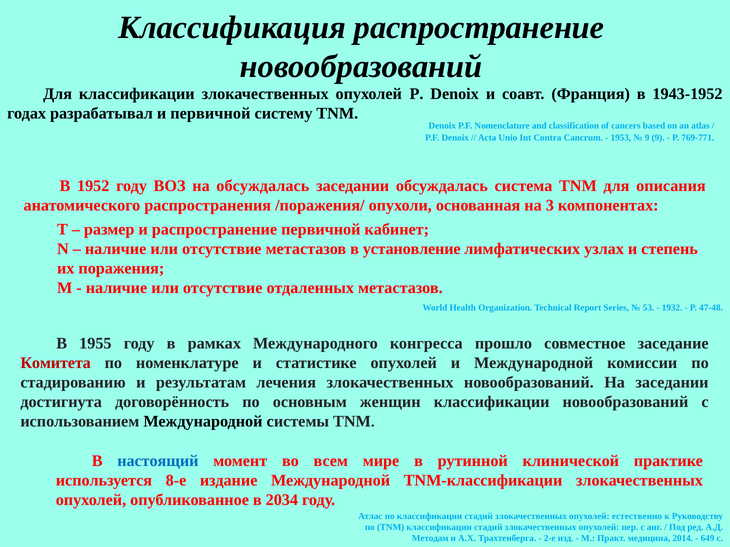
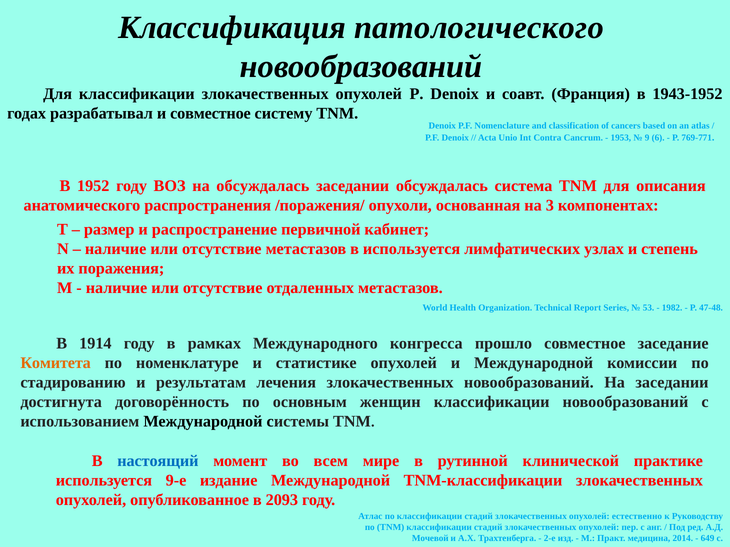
Классификация распространение: распространение -> патологического
и первичной: первичной -> совместное
9 9: 9 -> 6
в установление: установление -> используется
1932: 1932 -> 1982
1955: 1955 -> 1914
Комитета colour: red -> orange
8-е: 8-е -> 9-е
2034: 2034 -> 2093
Методам: Методам -> Мочевой
